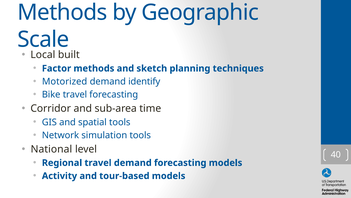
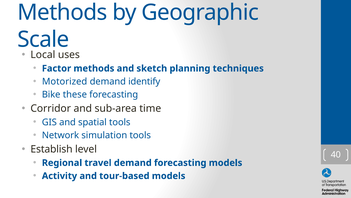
built: built -> uses
Bike travel: travel -> these
National: National -> Establish
